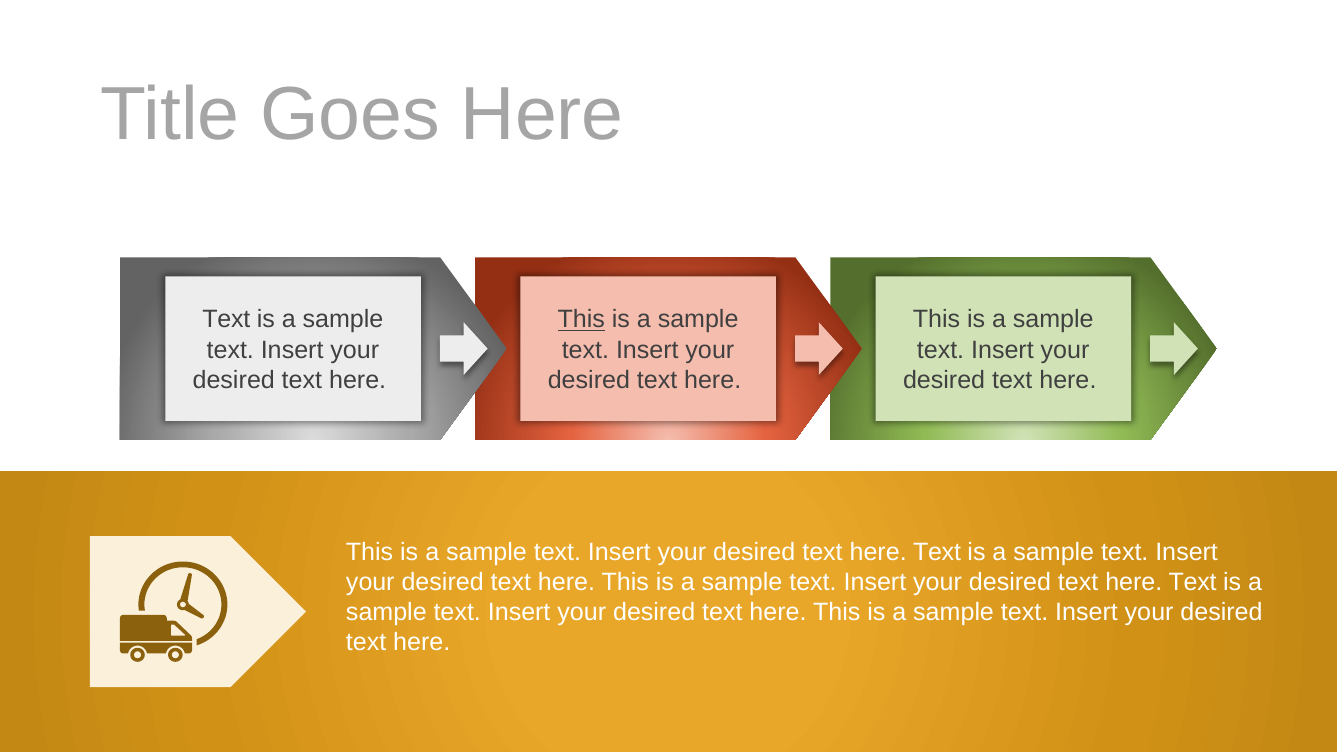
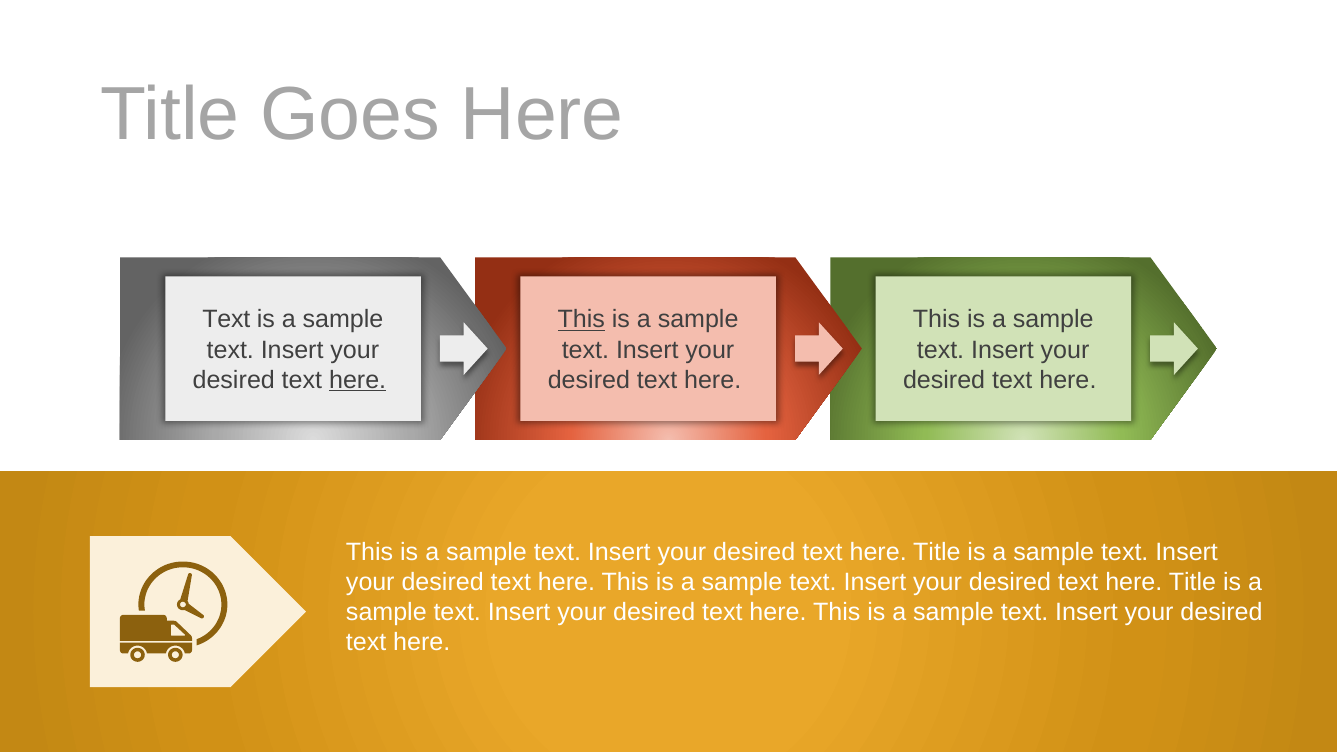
here at (358, 380) underline: none -> present
Text at (937, 552): Text -> Title
Text at (1193, 583): Text -> Title
